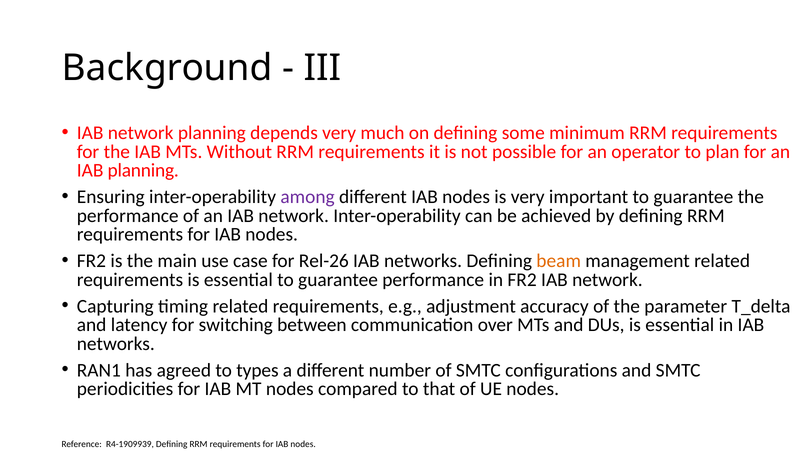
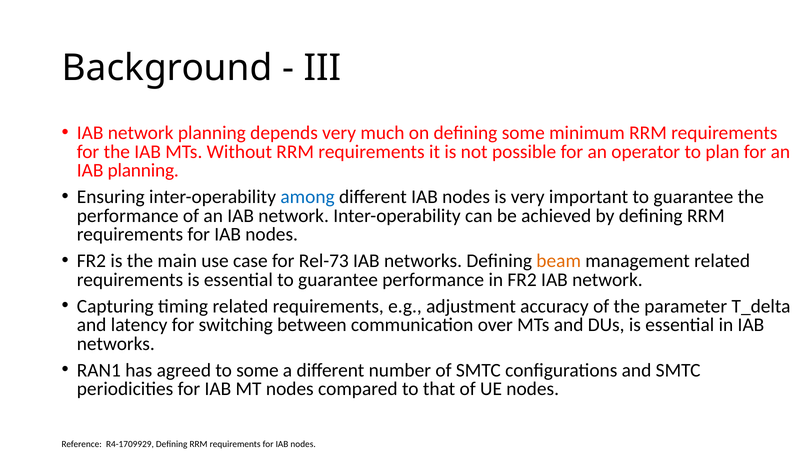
among colour: purple -> blue
Rel-26: Rel-26 -> Rel-73
to types: types -> some
R4-1909939: R4-1909939 -> R4-1709929
